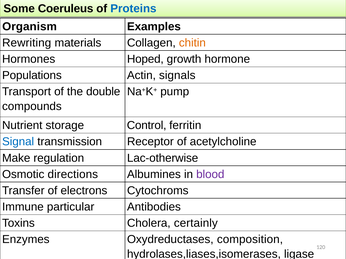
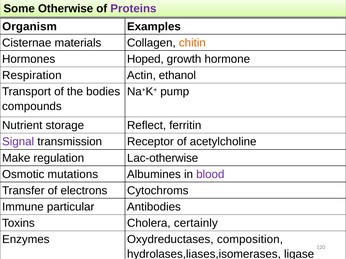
Coeruleus: Coeruleus -> Otherwise
Proteins colour: blue -> purple
Rewriting: Rewriting -> Cisternae
Populations: Populations -> Respiration
signals: signals -> ethanol
double: double -> bodies
Control: Control -> Reflect
Signal colour: blue -> purple
directions: directions -> mutations
